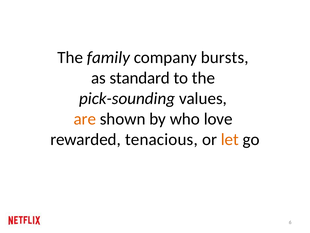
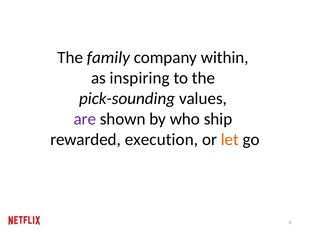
bursts: bursts -> within
standard: standard -> inspiring
are colour: orange -> purple
love: love -> ship
tenacious: tenacious -> execution
